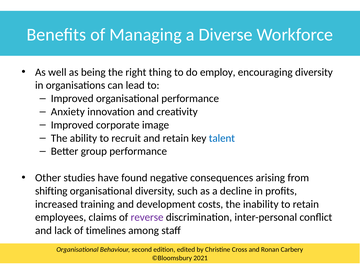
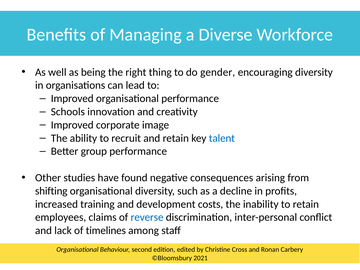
employ: employ -> gender
Anxiety: Anxiety -> Schools
reverse colour: purple -> blue
